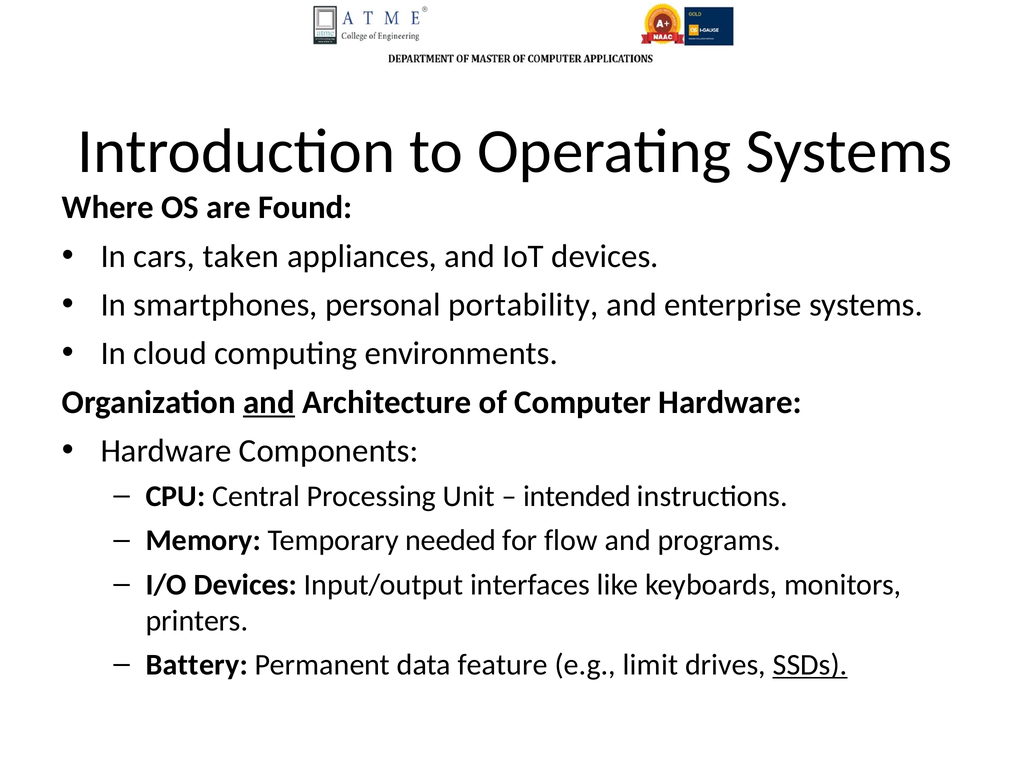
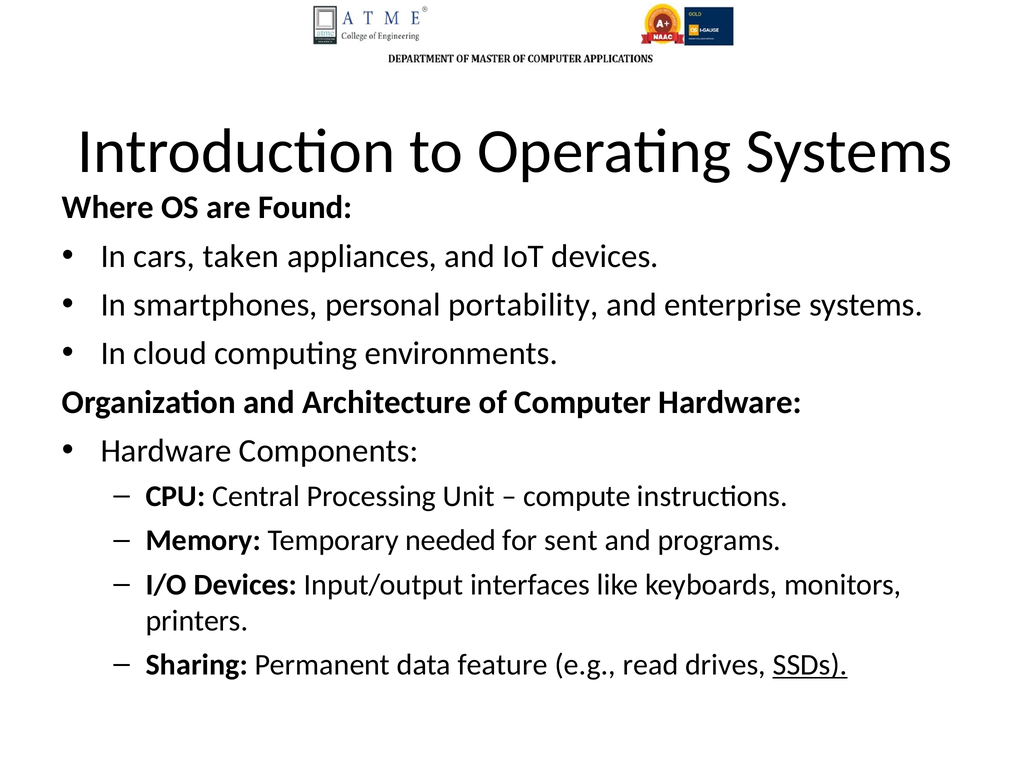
and at (269, 402) underline: present -> none
intended: intended -> compute
flow: flow -> sent
Battery: Battery -> Sharing
limit: limit -> read
